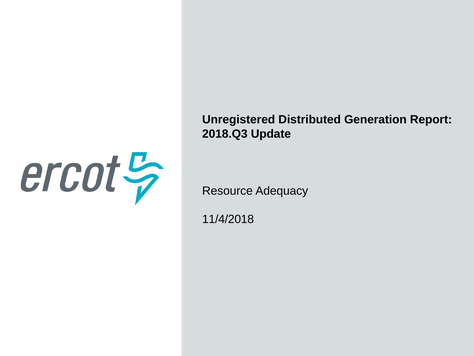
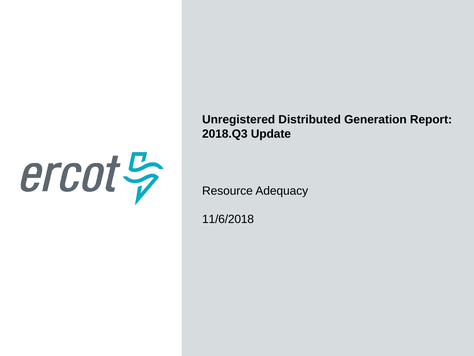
11/4/2018: 11/4/2018 -> 11/6/2018
